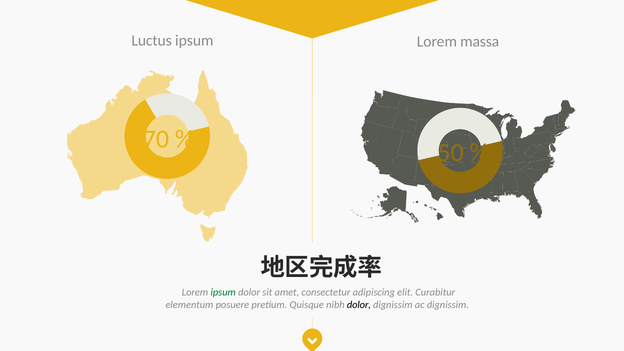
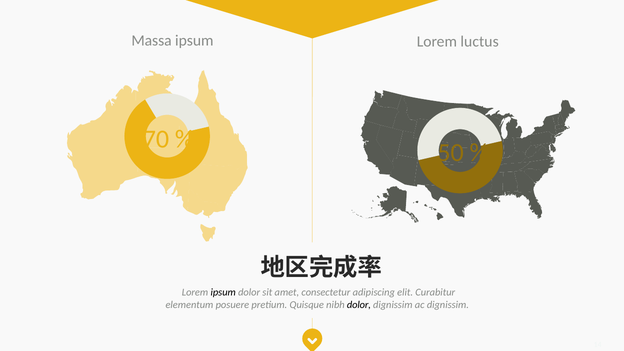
Luctus: Luctus -> Massa
massa: massa -> luctus
ipsum at (223, 292) colour: green -> black
